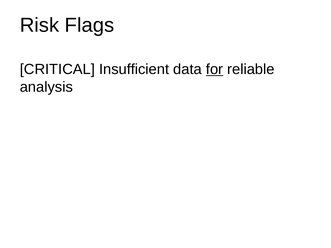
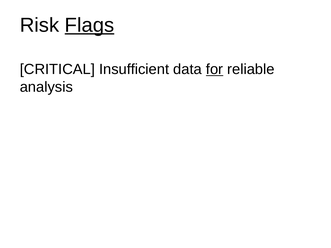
Flags underline: none -> present
